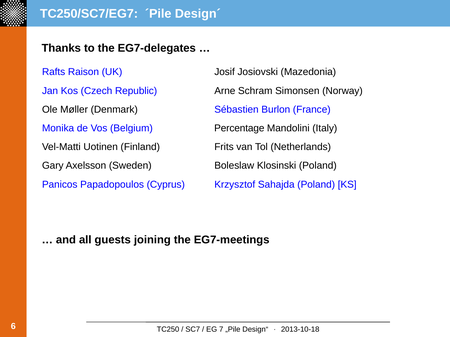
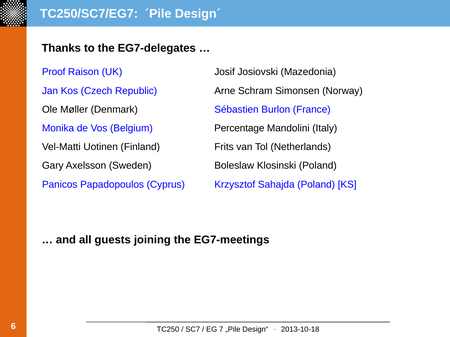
Rafts: Rafts -> Proof
